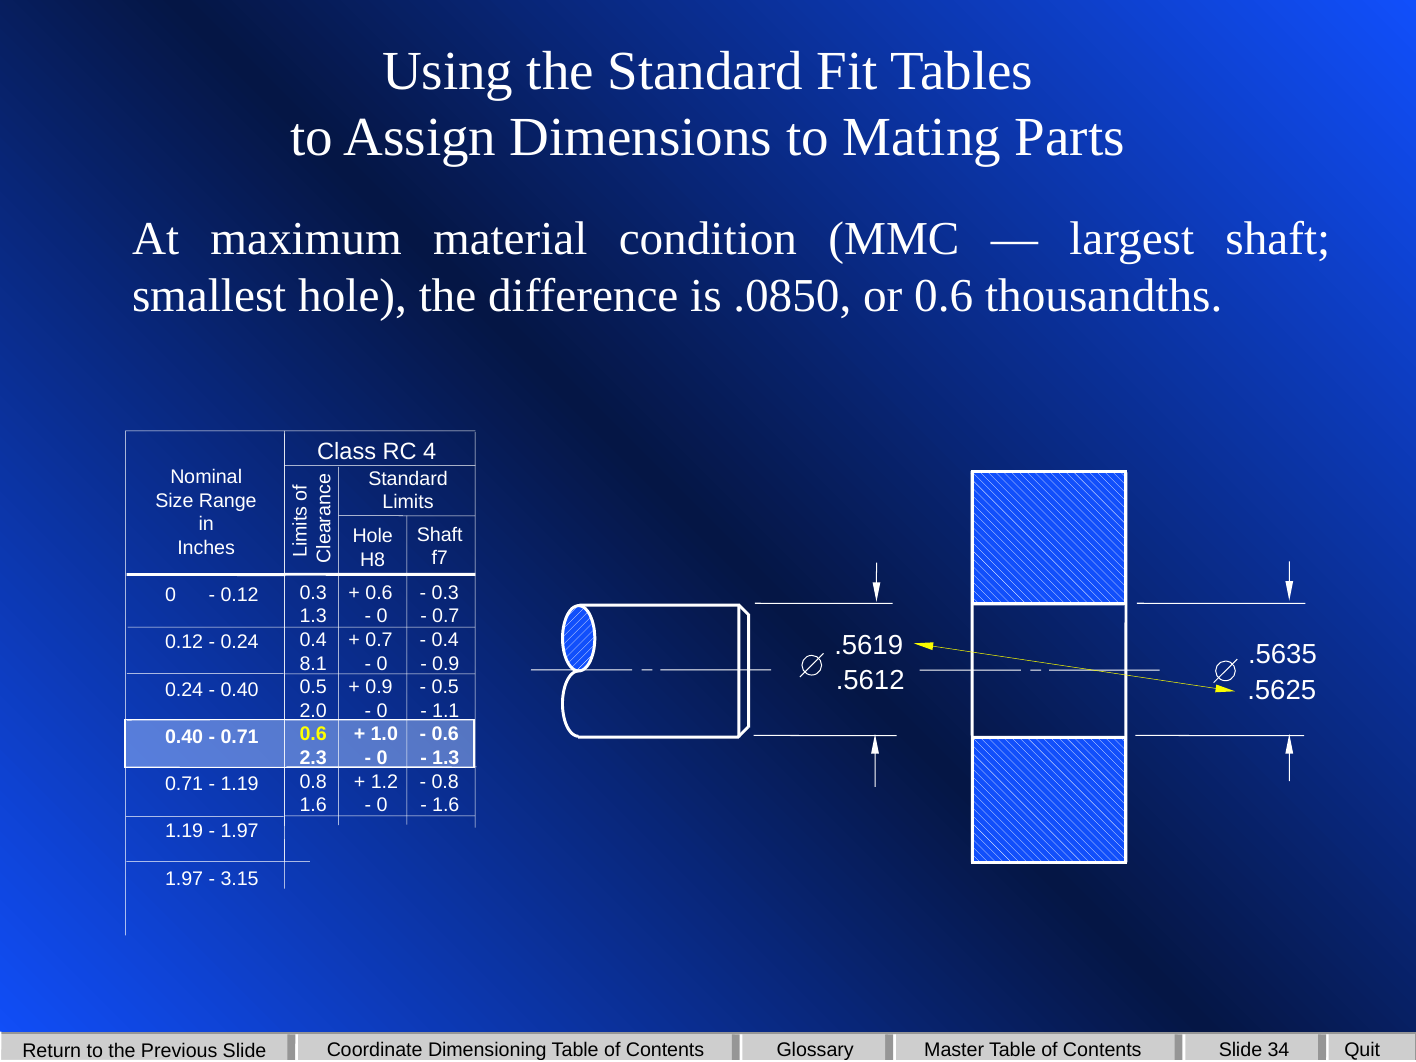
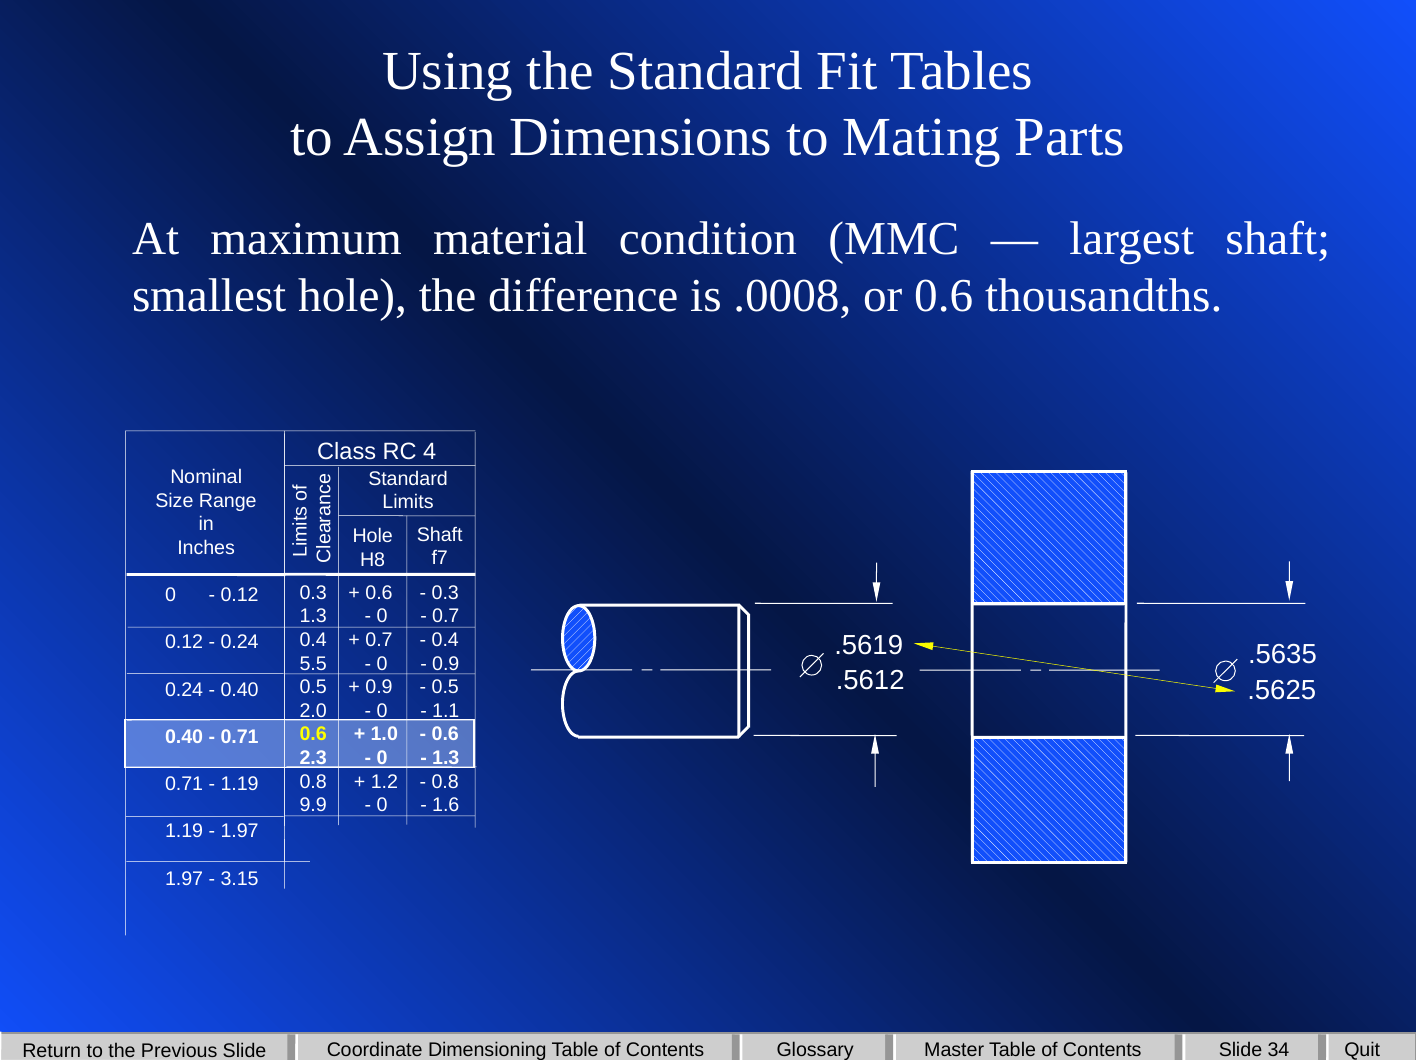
.0850: .0850 -> .0008
8.1: 8.1 -> 5.5
1.6 at (313, 805): 1.6 -> 9.9
